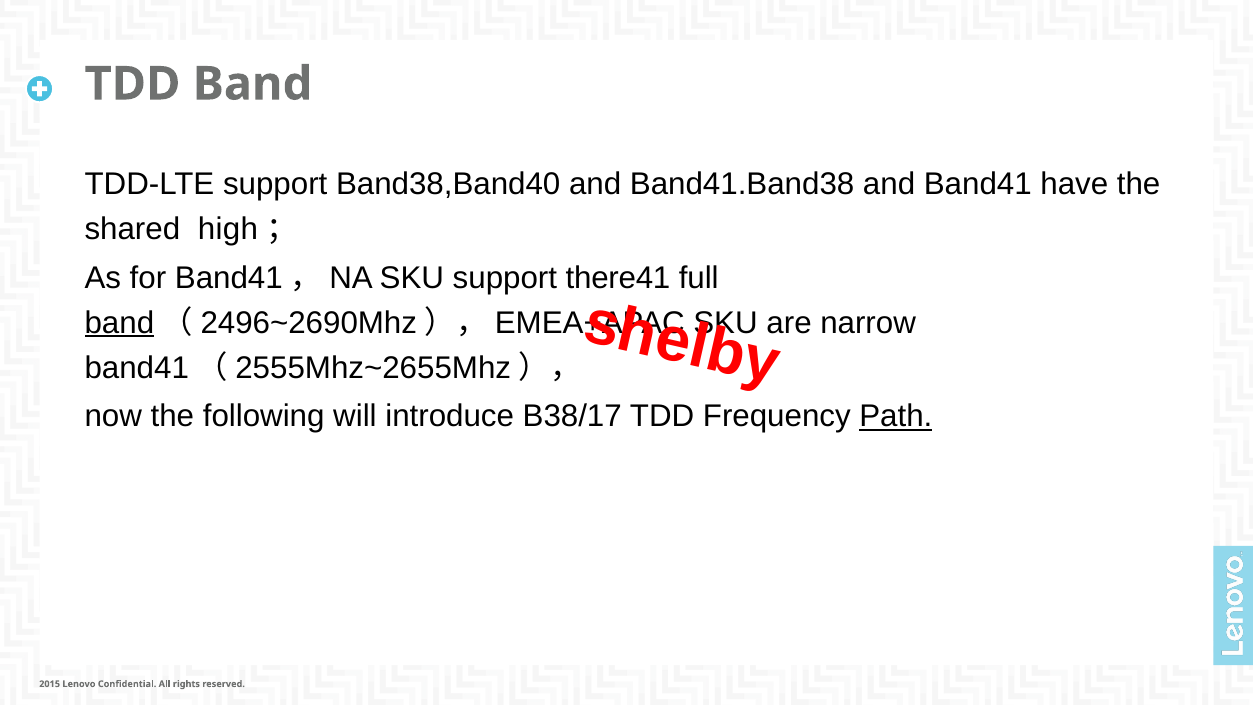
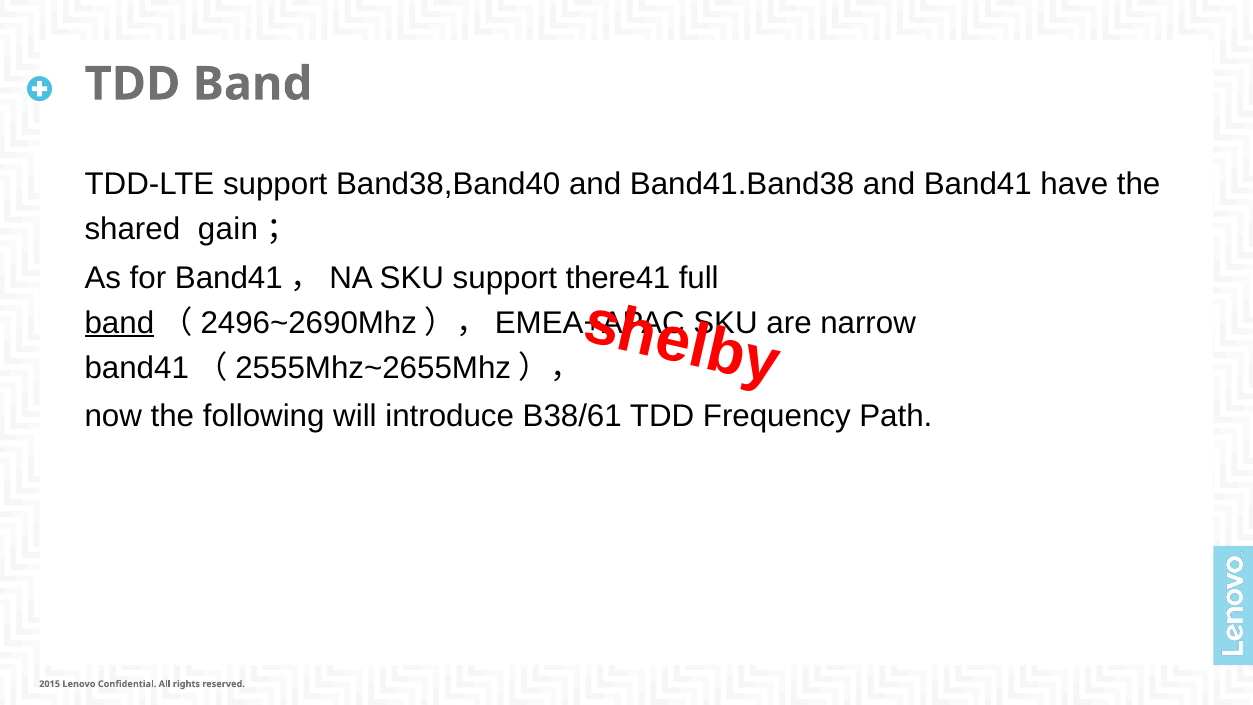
high: high -> gain
B38/17: B38/17 -> B38/61
Path underline: present -> none
